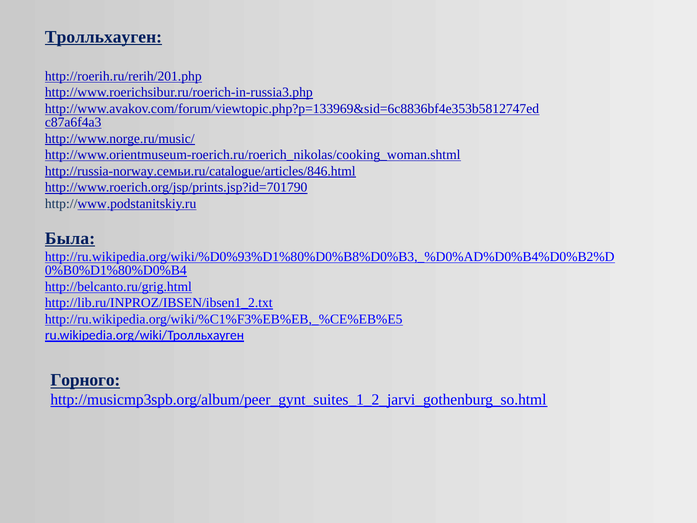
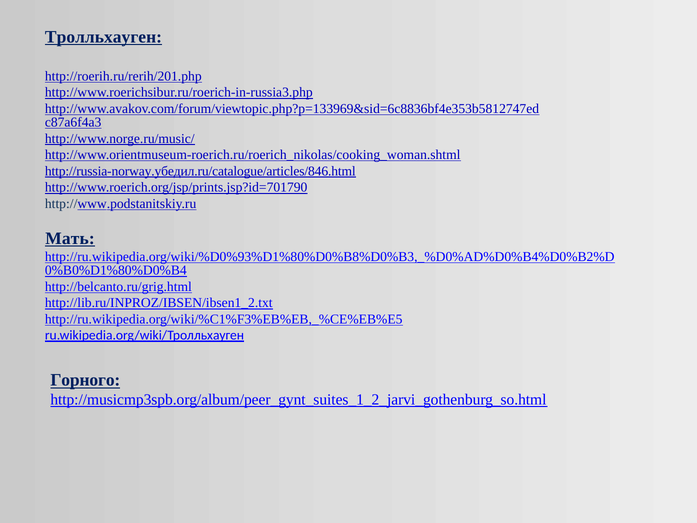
http://russia-norway.семьи.ru/catalogue/articles/846.html: http://russia-norway.семьи.ru/catalogue/articles/846.html -> http://russia-norway.убедил.ru/catalogue/articles/846.html
Была: Была -> Мать
